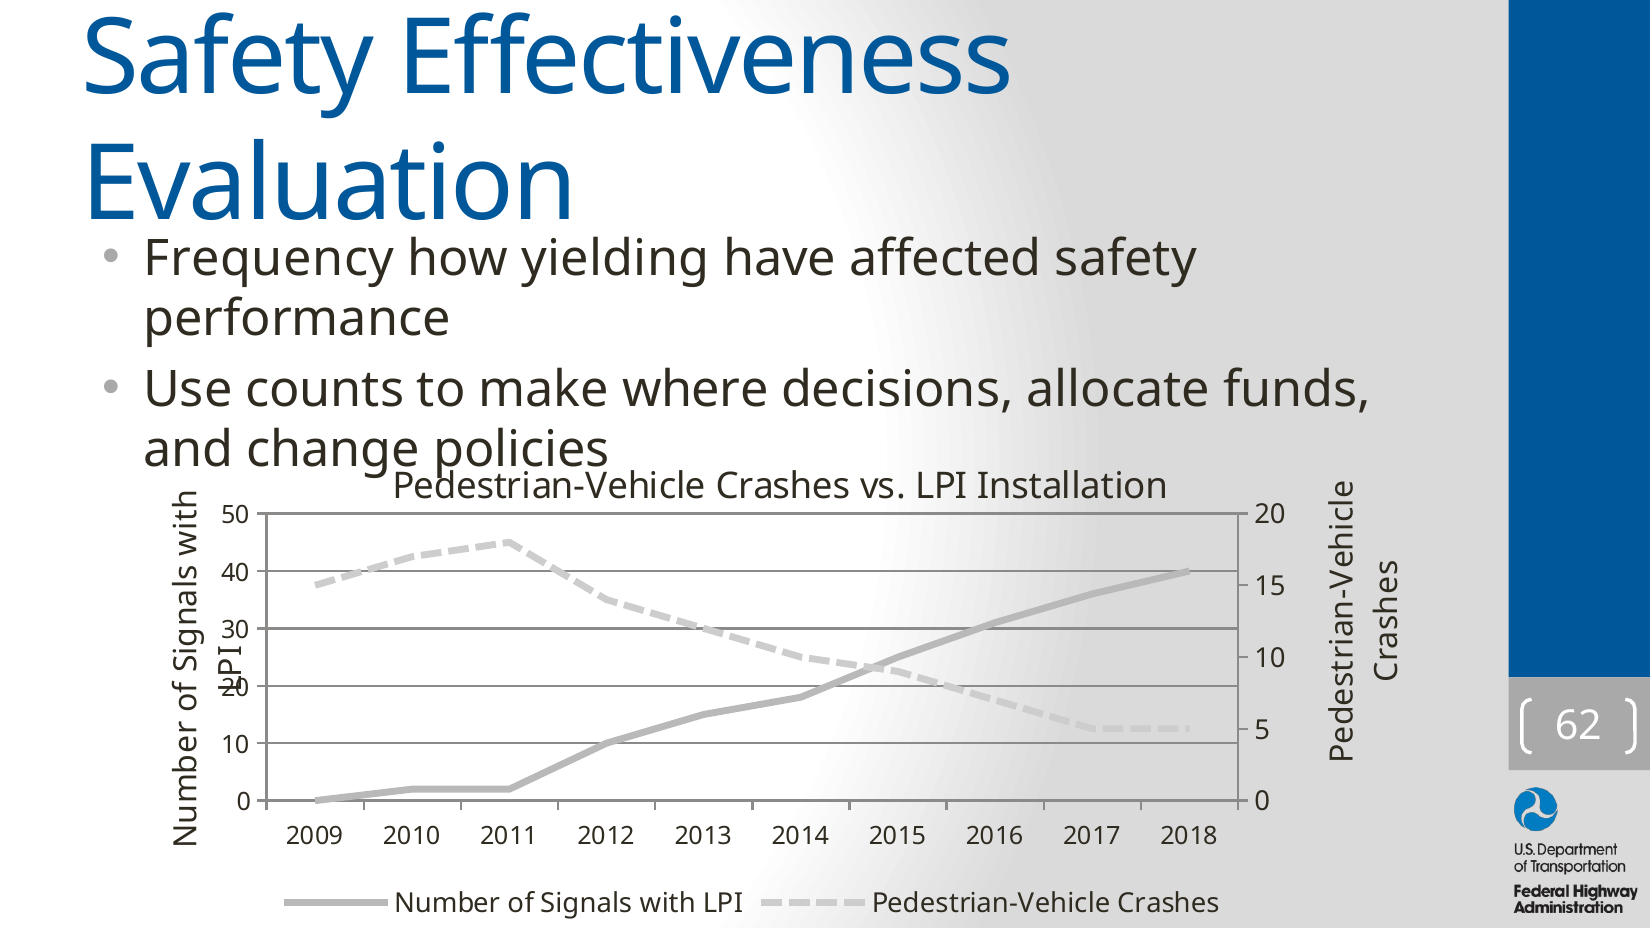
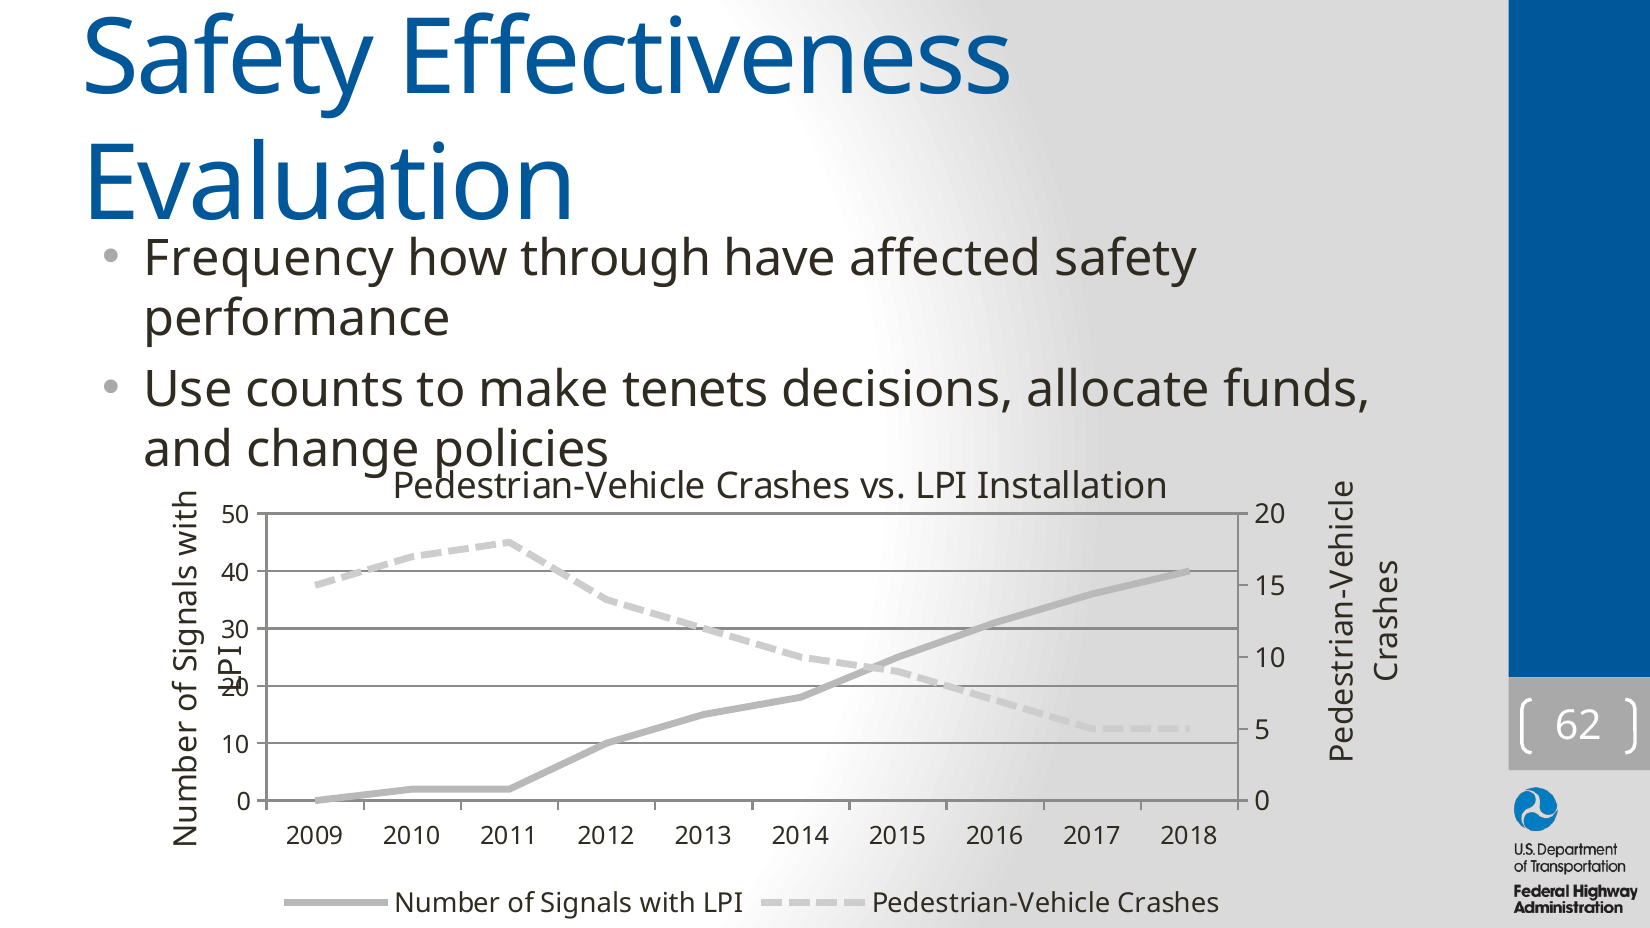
yielding: yielding -> through
where: where -> tenets
